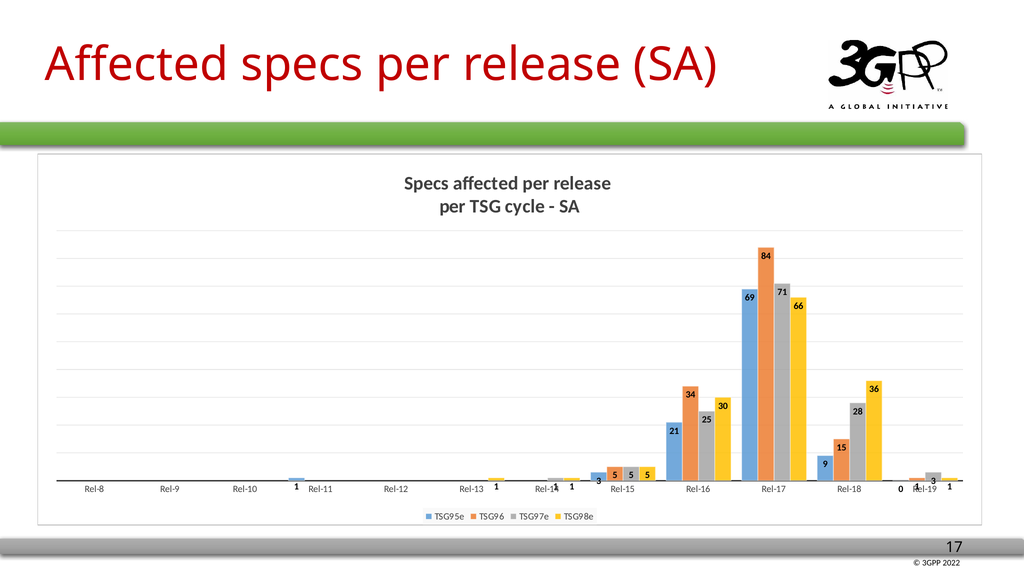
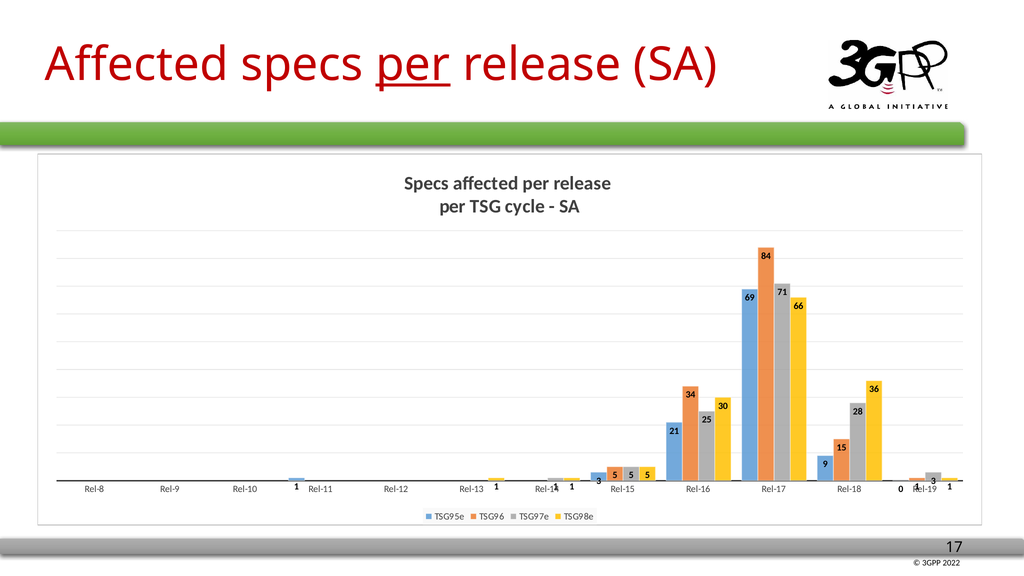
per at (413, 65) underline: none -> present
